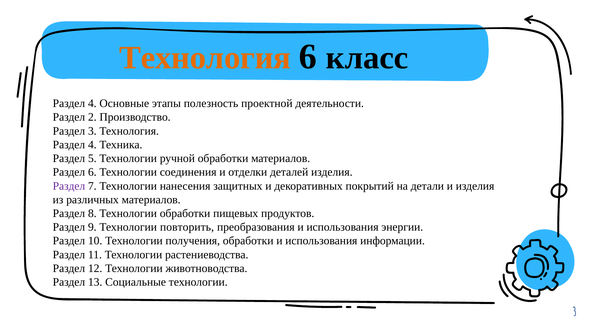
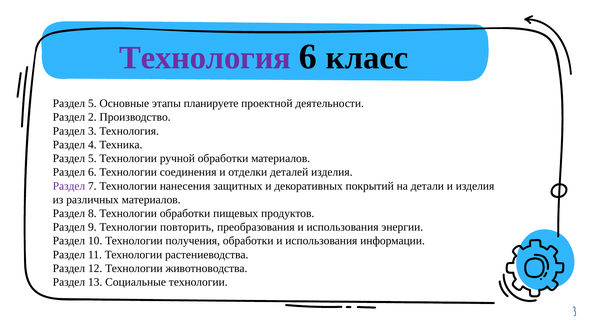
Технология at (205, 58) colour: orange -> purple
4 at (92, 104): 4 -> 5
полезность: полезность -> планируете
